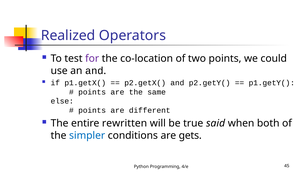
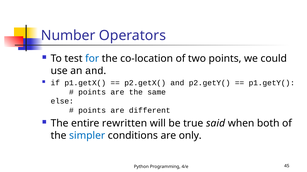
Realized: Realized -> Number
for colour: purple -> blue
gets: gets -> only
